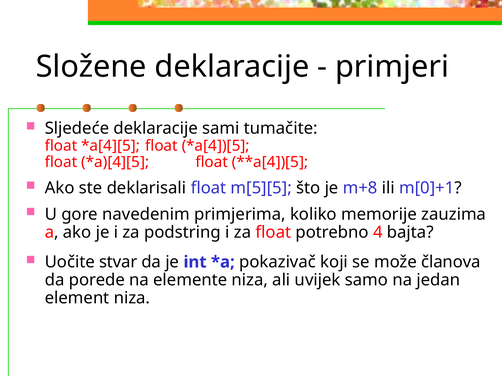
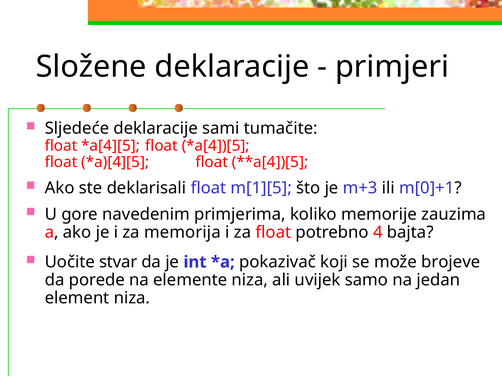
m[5][5: m[5][5 -> m[1][5
m+8: m+8 -> m+3
podstring: podstring -> memorija
članova: članova -> brojeve
